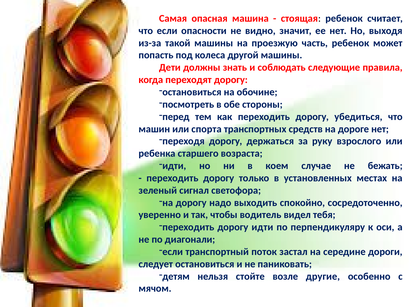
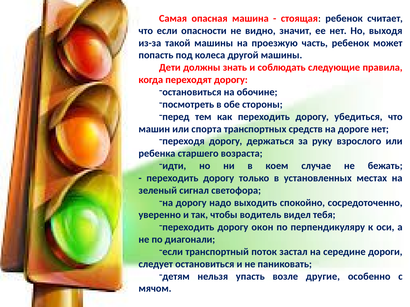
дорогу идти: идти -> окон
стойте: стойте -> упасть
